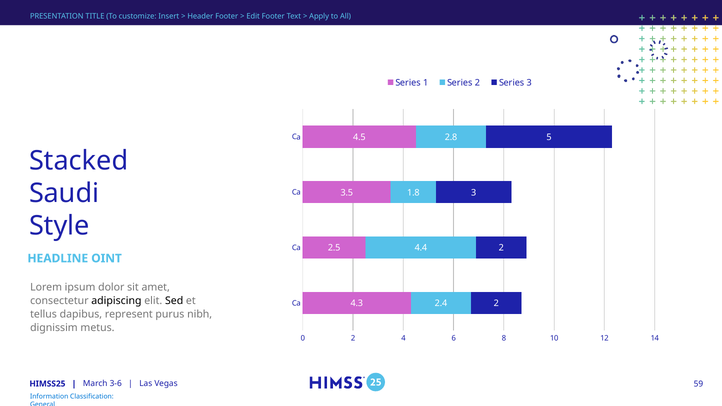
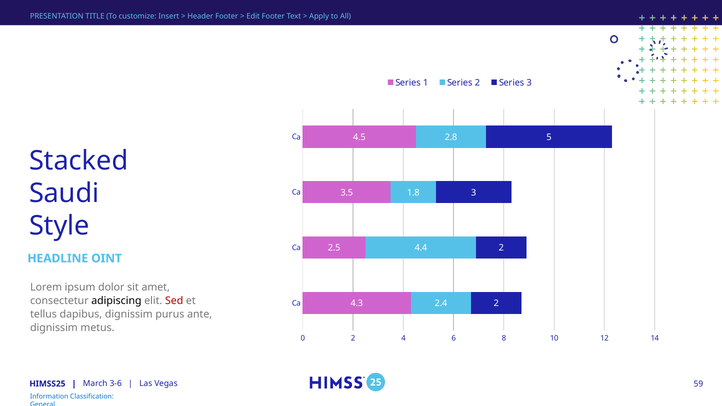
Sed colour: black -> red
dapibus represent: represent -> dignissim
nibh: nibh -> ante
